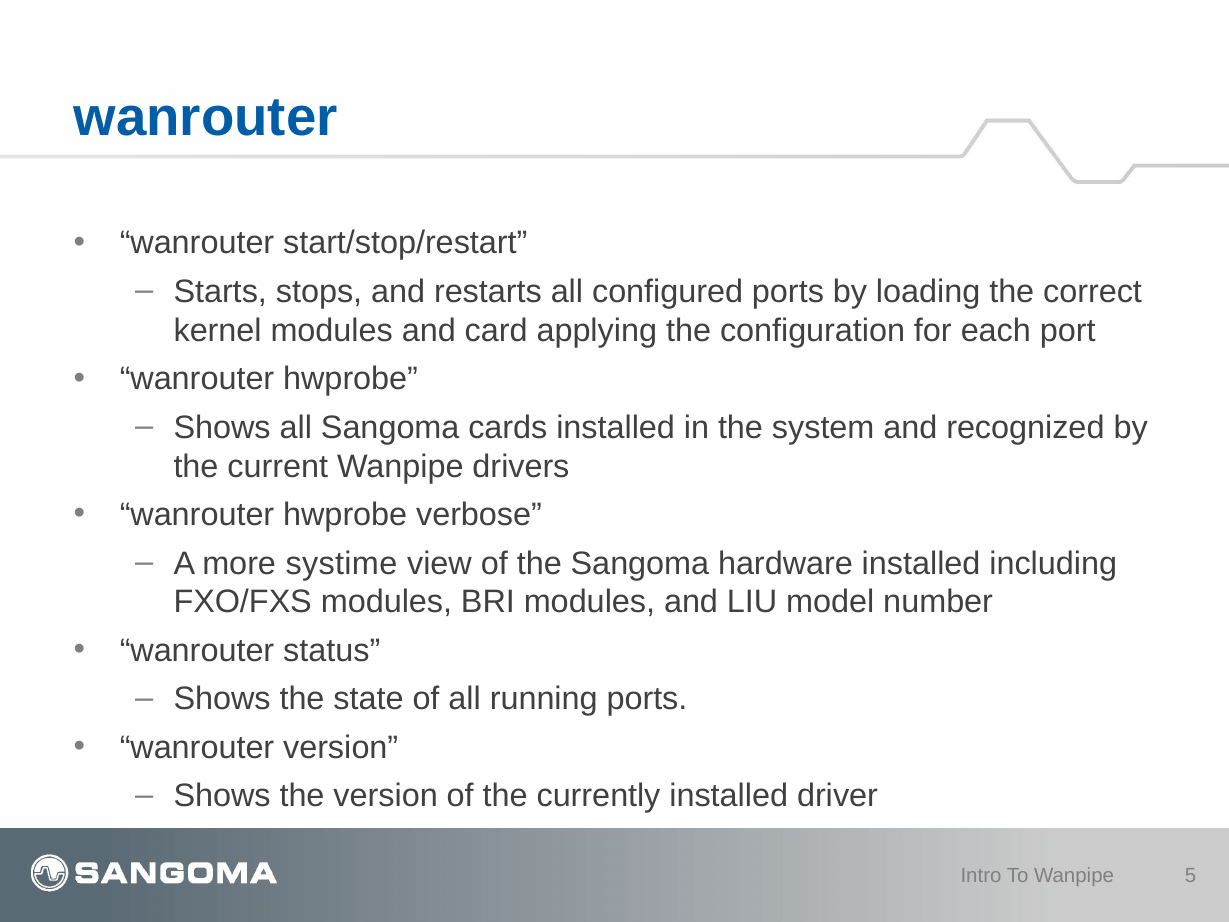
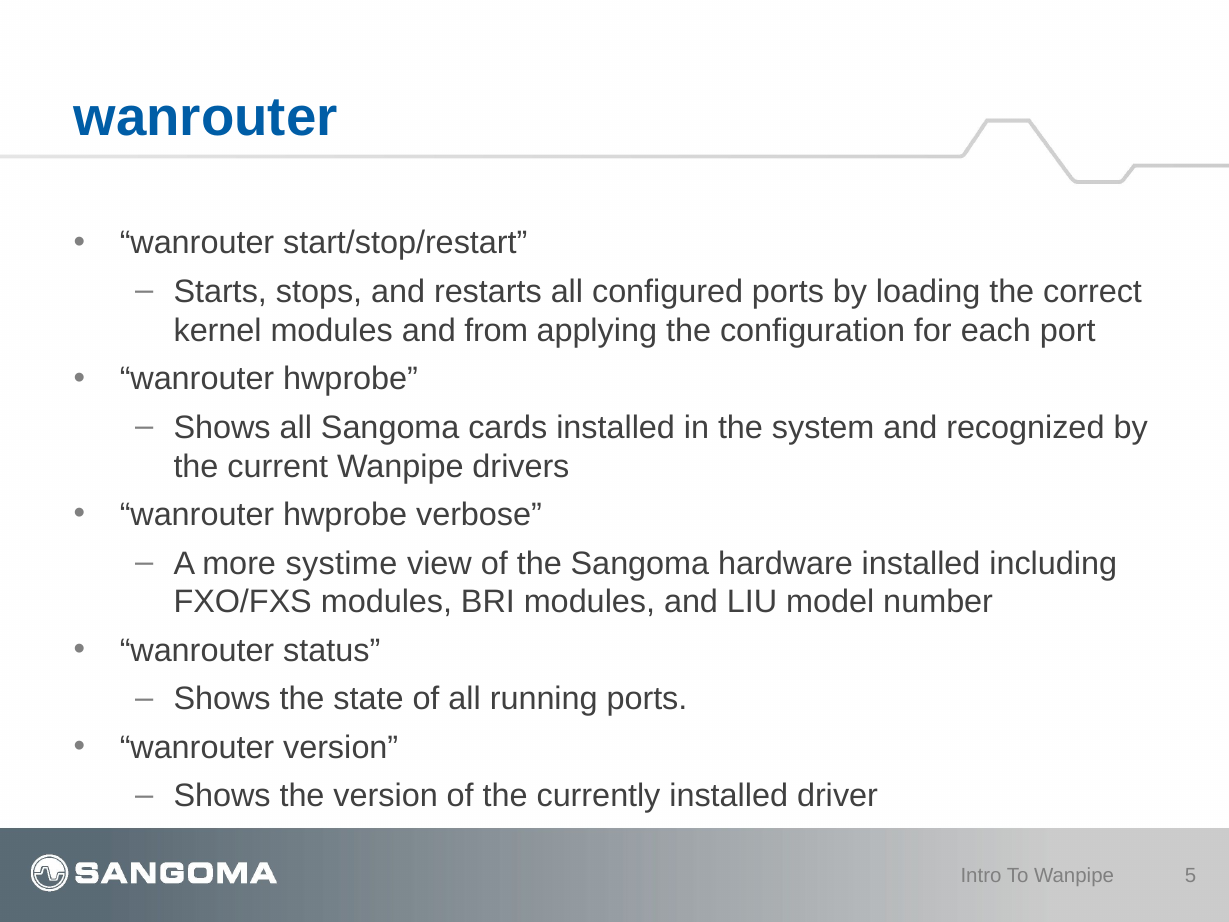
card: card -> from
